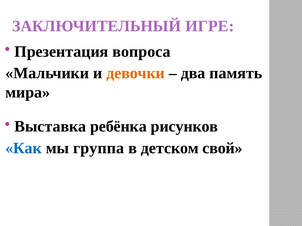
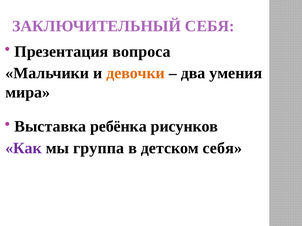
ЗАКЛЮЧИТЕЛЬНЫЙ ИГРЕ: ИГРЕ -> СЕБЯ
память: память -> умения
Как colour: blue -> purple
детском свой: свой -> себя
